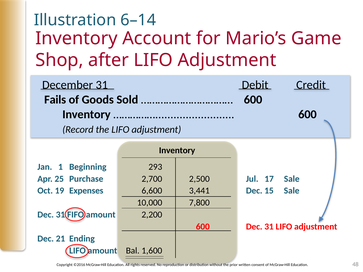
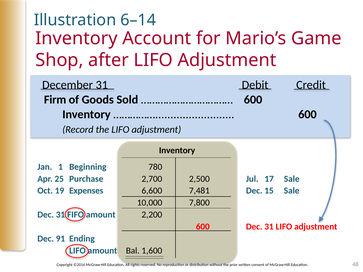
Fails: Fails -> Firm
293: 293 -> 780
3,441: 3,441 -> 7,481
21: 21 -> 91
